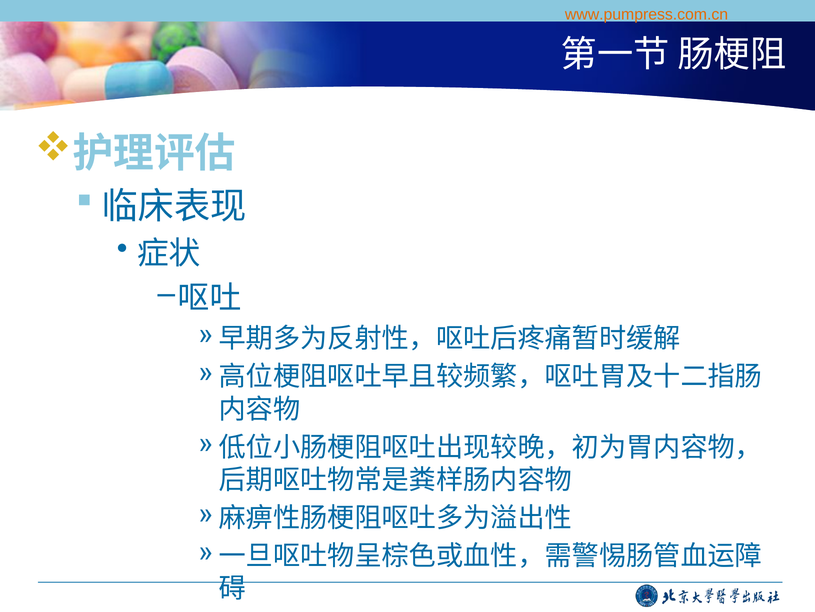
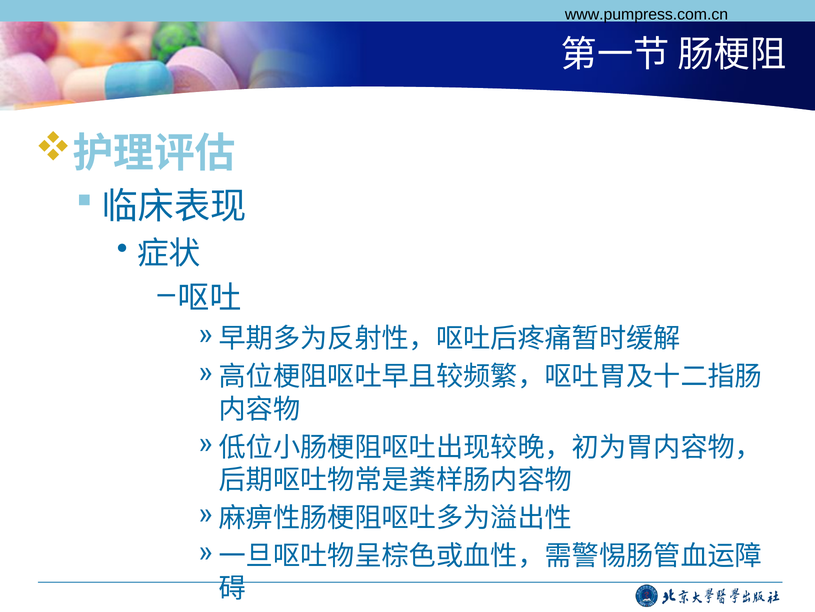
www.pumpress.com.cn colour: orange -> black
